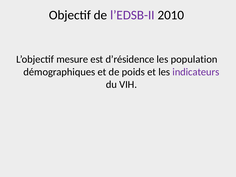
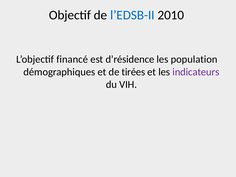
l’EDSB-II colour: purple -> blue
mesure: mesure -> financé
poids: poids -> tirées
